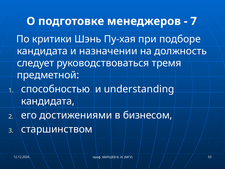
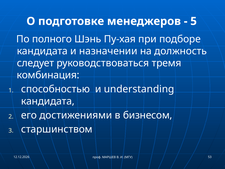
7: 7 -> 5
критики: критики -> полного
предметной: предметной -> комбинация
